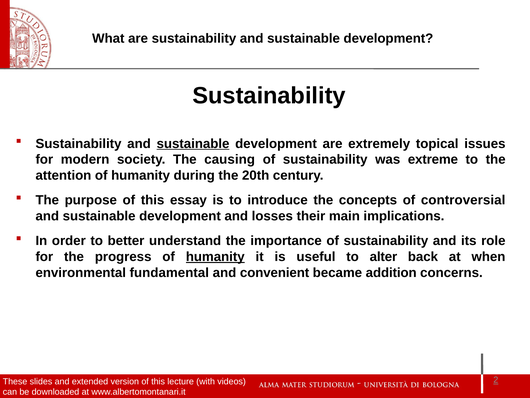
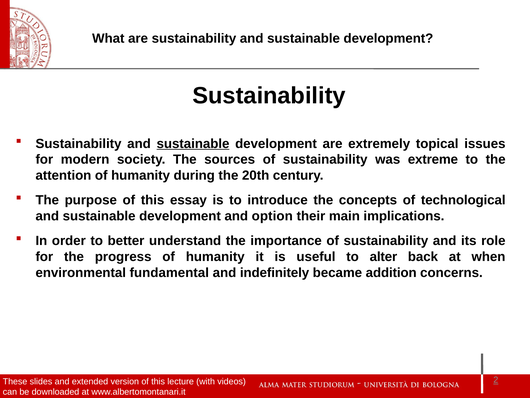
causing: causing -> sources
controversial: controversial -> technological
losses: losses -> option
humanity at (215, 257) underline: present -> none
convenient: convenient -> indefinitely
